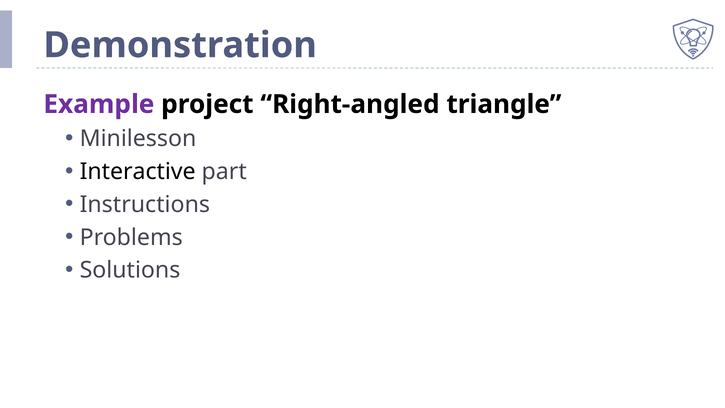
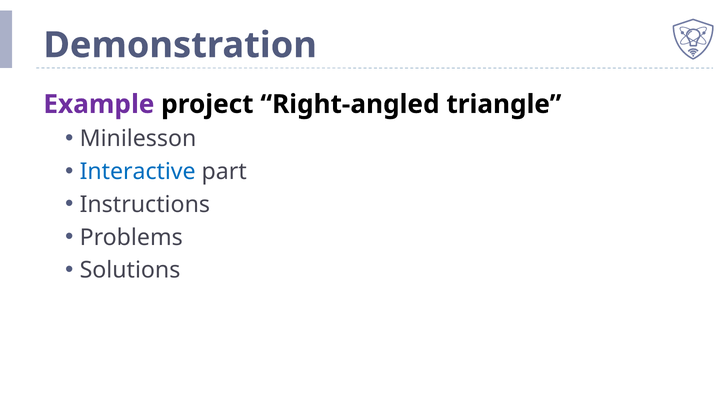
Interactive colour: black -> blue
